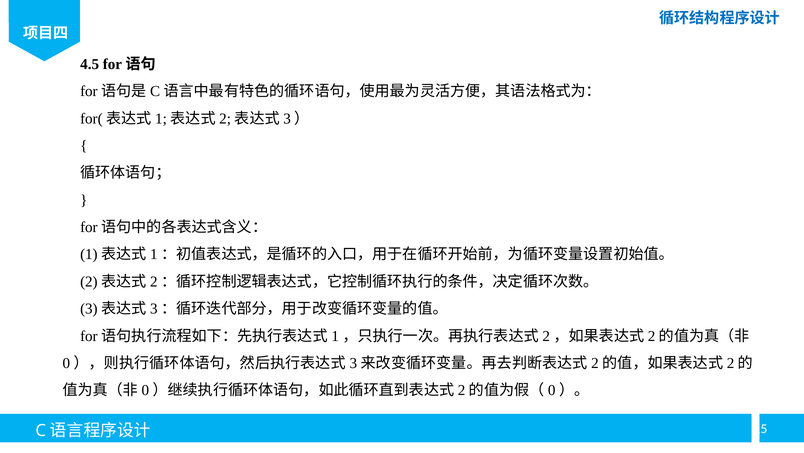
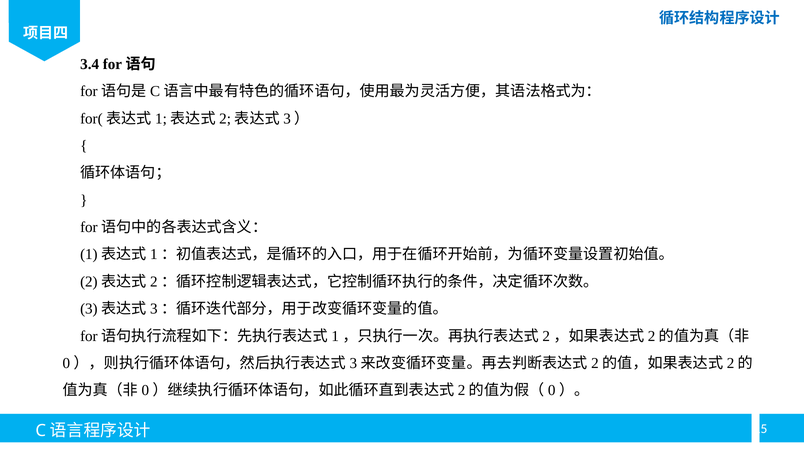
4.5: 4.5 -> 3.4
